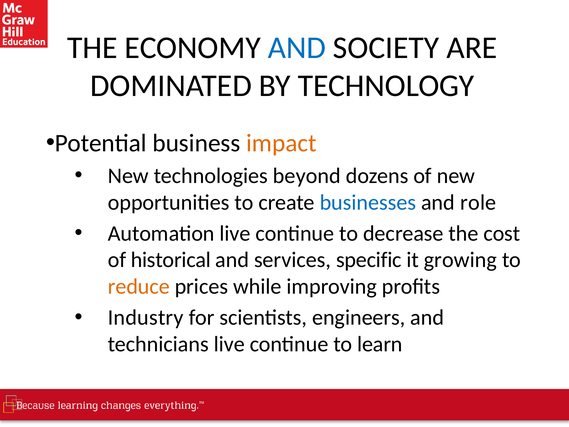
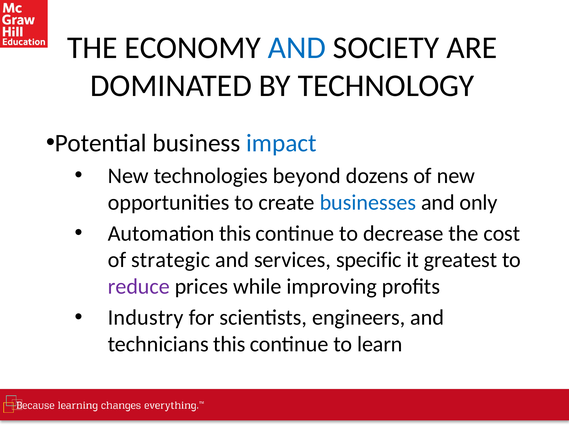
impact colour: orange -> blue
role: role -> only
Automation live: live -> this
historical: historical -> strategic
growing: growing -> greatest
reduce colour: orange -> purple
technicians live: live -> this
